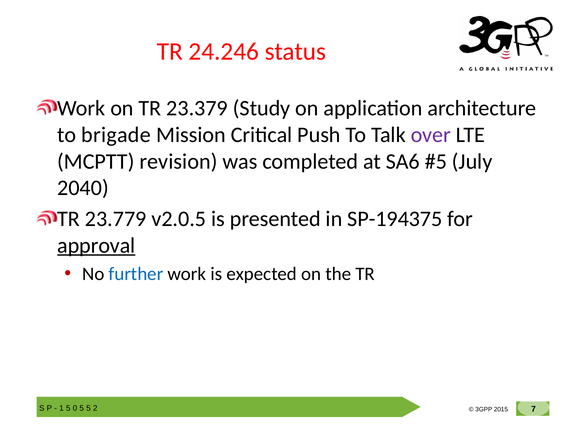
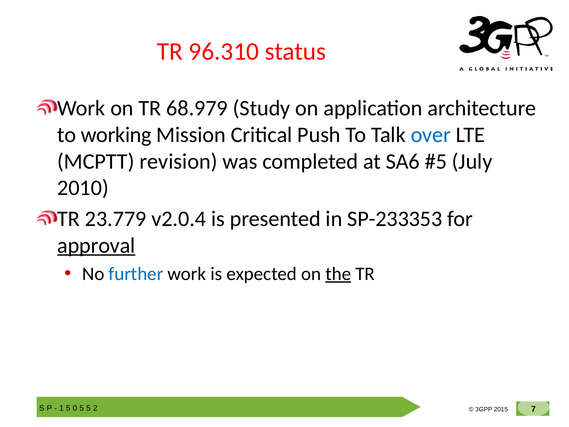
24.246: 24.246 -> 96.310
23.379: 23.379 -> 68.979
brigade: brigade -> working
over colour: purple -> blue
2040: 2040 -> 2010
v2.0.5: v2.0.5 -> v2.0.4
SP-194375: SP-194375 -> SP-233353
the underline: none -> present
